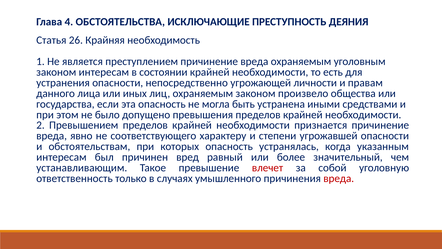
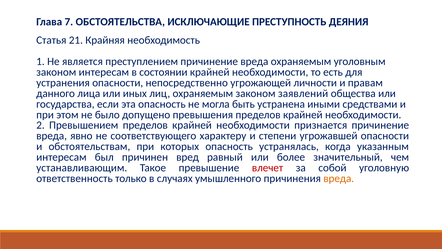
4: 4 -> 7
26: 26 -> 21
произвело: произвело -> заявлений
вреда at (339, 178) colour: red -> orange
